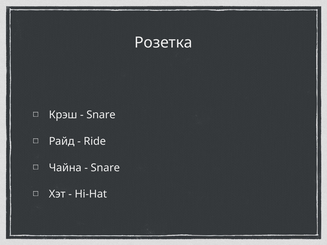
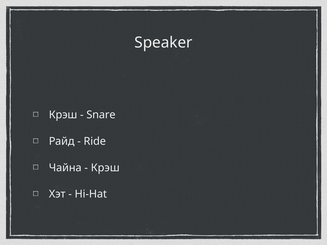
Розетка: Розетка -> Speaker
Snare at (105, 168): Snare -> Крэш
